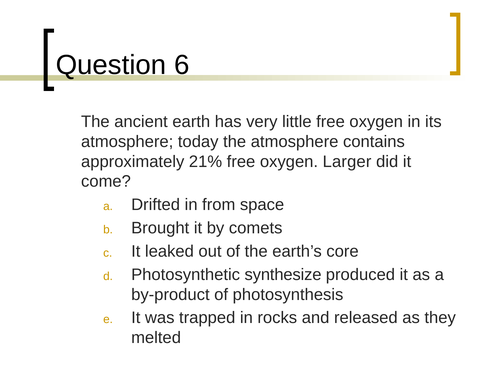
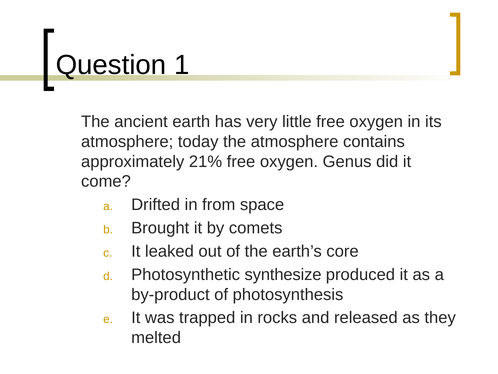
6: 6 -> 1
Larger: Larger -> Genus
